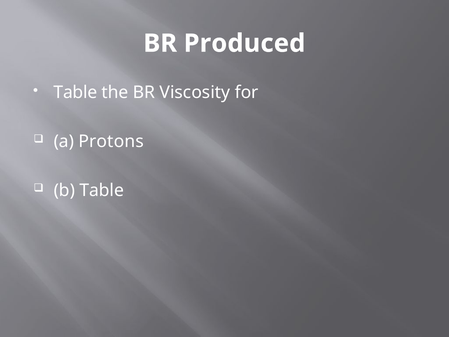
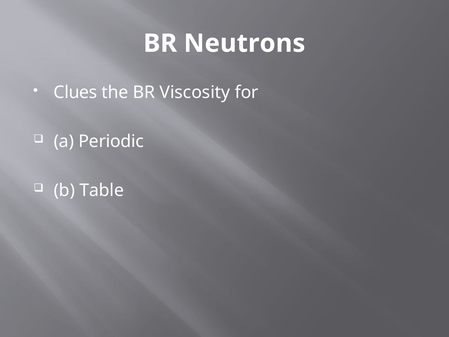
Produced: Produced -> Neutrons
Table at (75, 92): Table -> Clues
Protons: Protons -> Periodic
